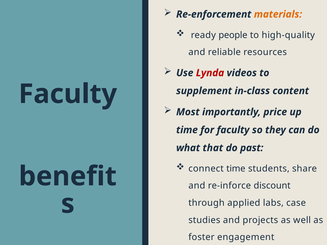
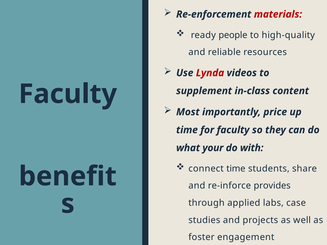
materials colour: orange -> red
that: that -> your
past: past -> with
discount: discount -> provides
